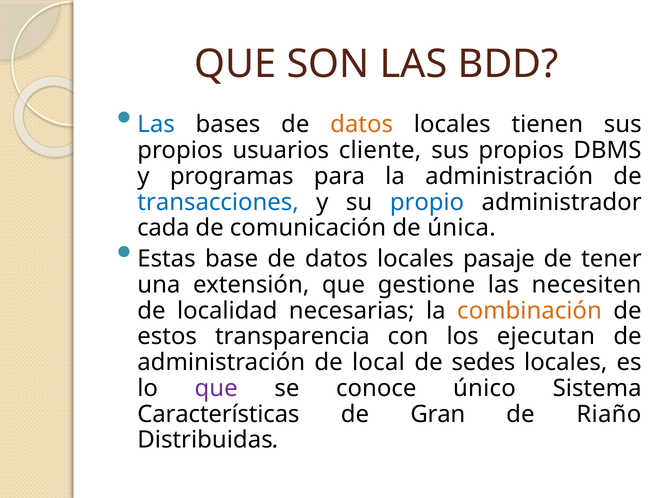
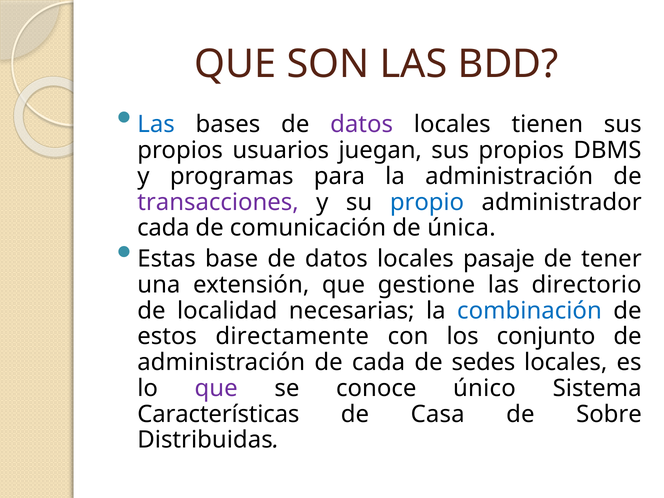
datos at (362, 124) colour: orange -> purple
cliente: cliente -> juegan
transacciones colour: blue -> purple
necesiten: necesiten -> directorio
combinación colour: orange -> blue
transparencia: transparencia -> directamente
ejecutan: ejecutan -> conjunto
de local: local -> cada
Gran: Gran -> Casa
Riaño: Riaño -> Sobre
